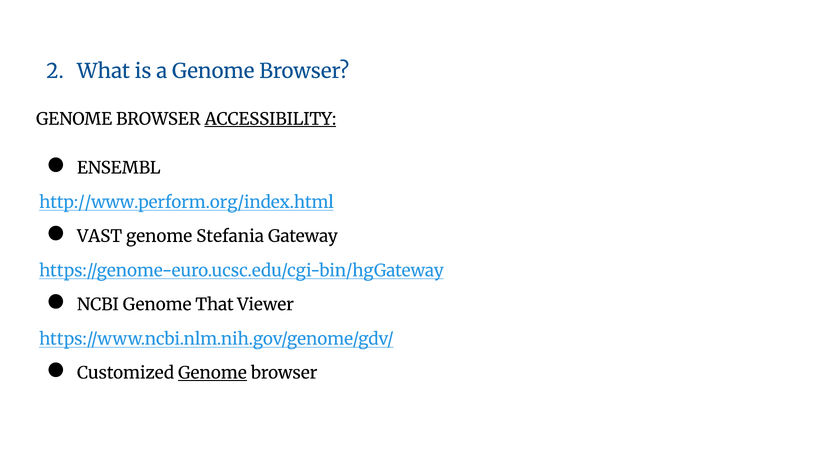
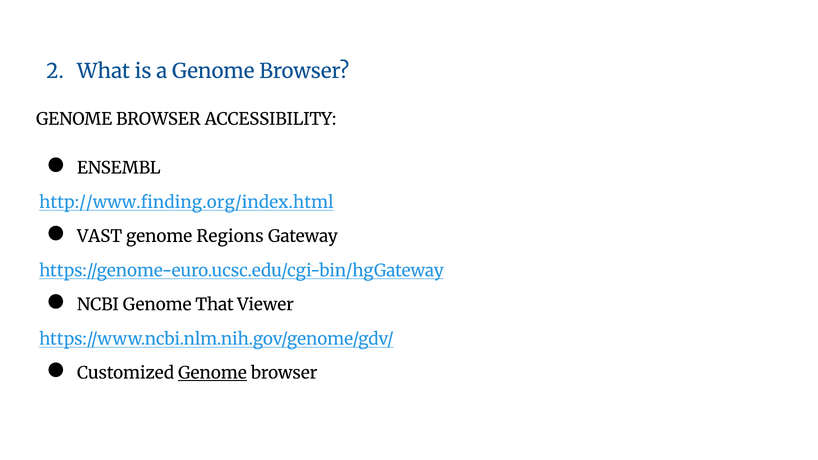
ACCESSIBILITY underline: present -> none
http://www.perform.org/index.html: http://www.perform.org/index.html -> http://www.finding.org/index.html
Stefania: Stefania -> Regions
